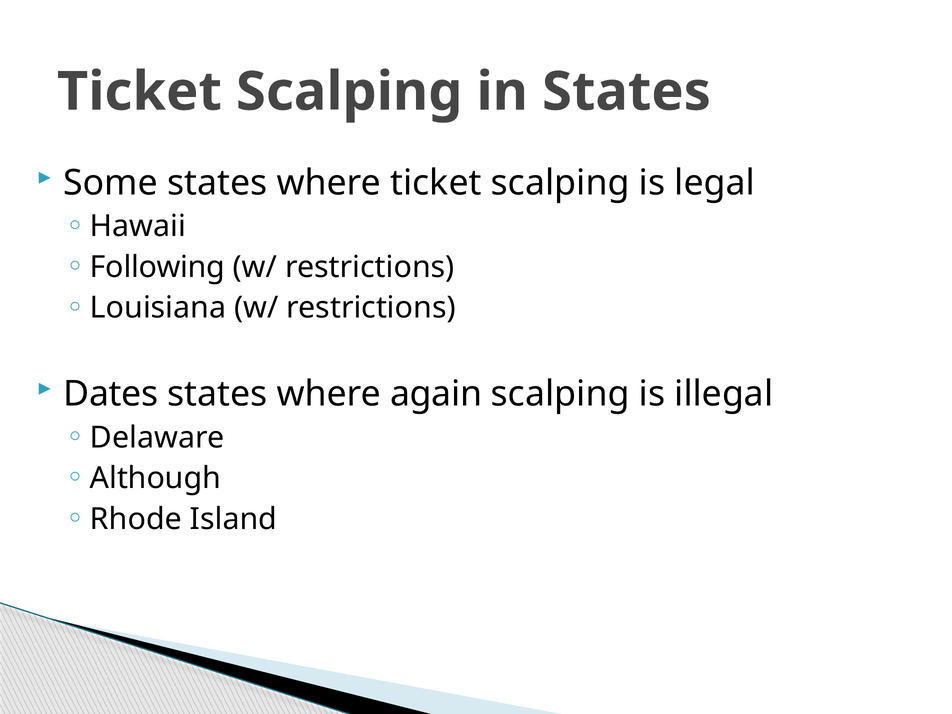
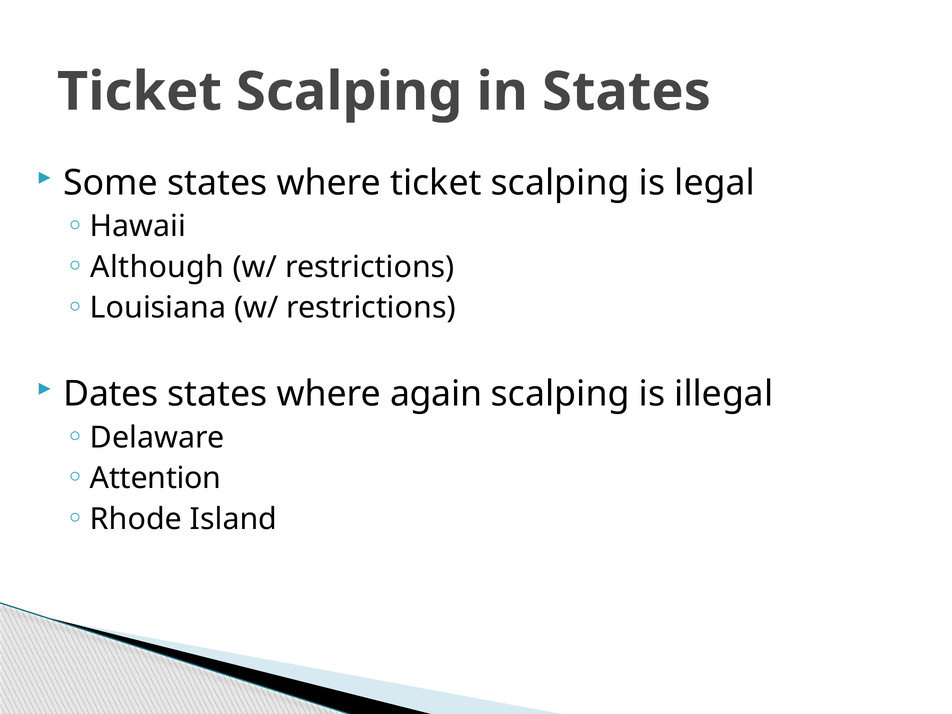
Following: Following -> Although
Although: Although -> Attention
